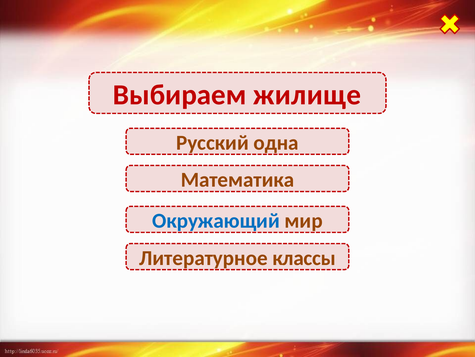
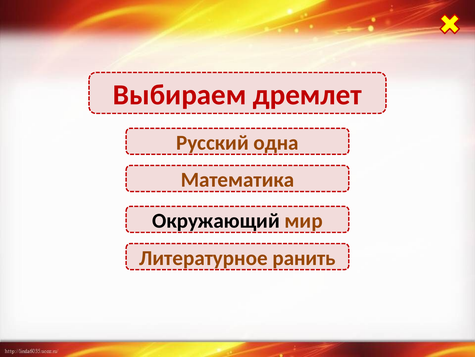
жилище: жилище -> дремлет
Окружающий colour: blue -> black
классы: классы -> ранить
